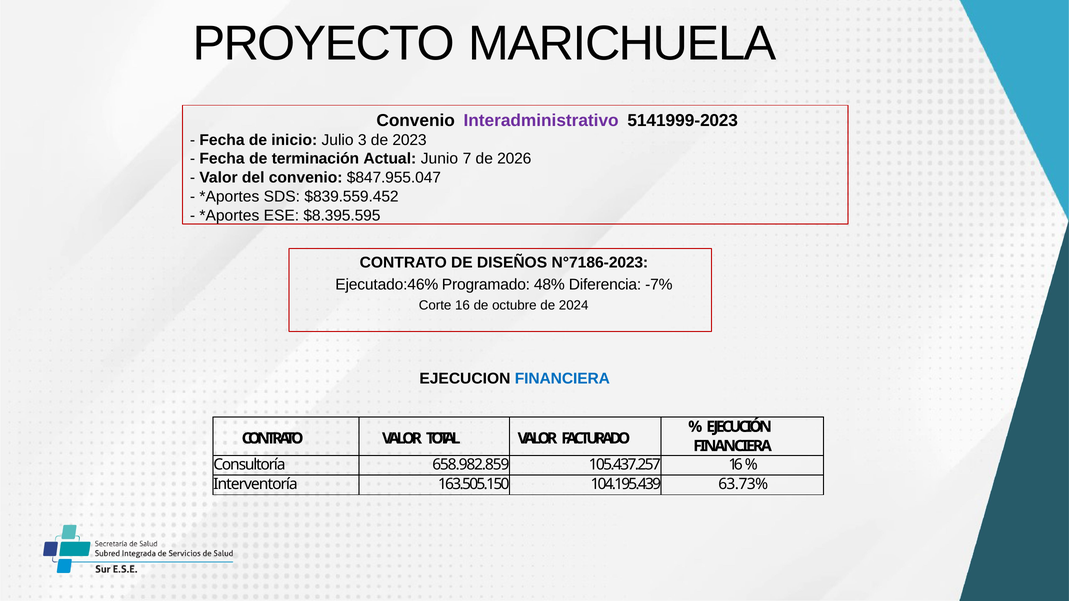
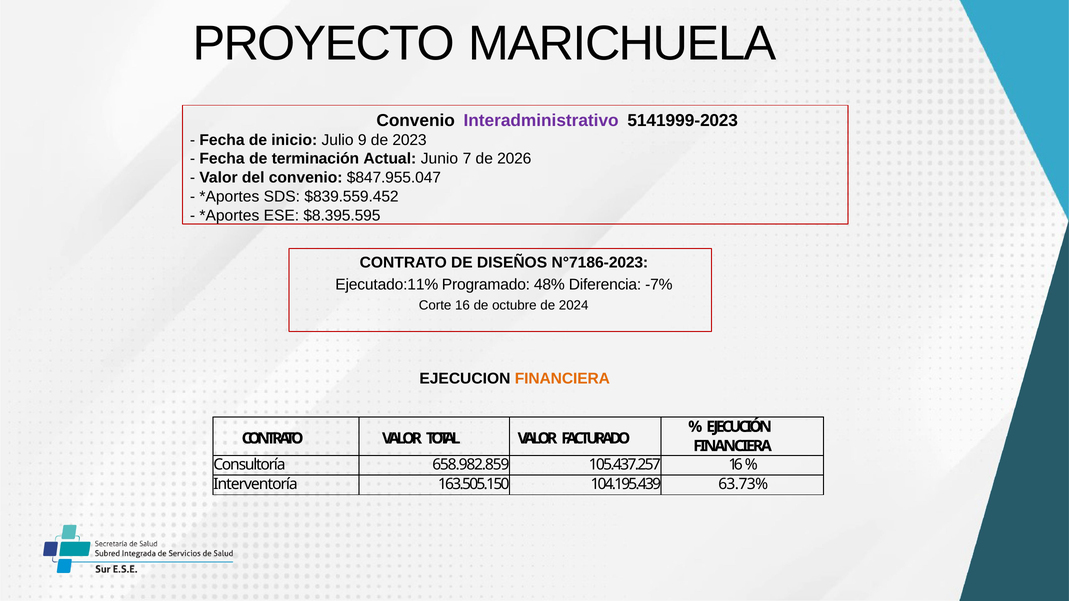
3: 3 -> 9
Ejecutado:46%: Ejecutado:46% -> Ejecutado:11%
FINANCIERA at (562, 379) colour: blue -> orange
